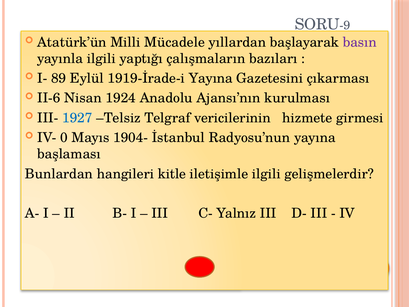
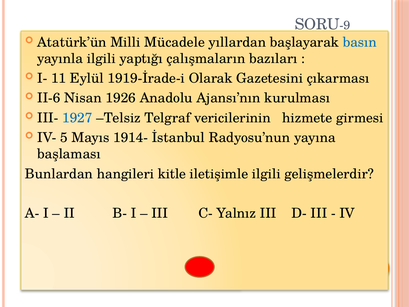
basın colour: purple -> blue
89: 89 -> 11
1919-İrade-i Yayına: Yayına -> Olarak
1924: 1924 -> 1926
0: 0 -> 5
1904-: 1904- -> 1914-
